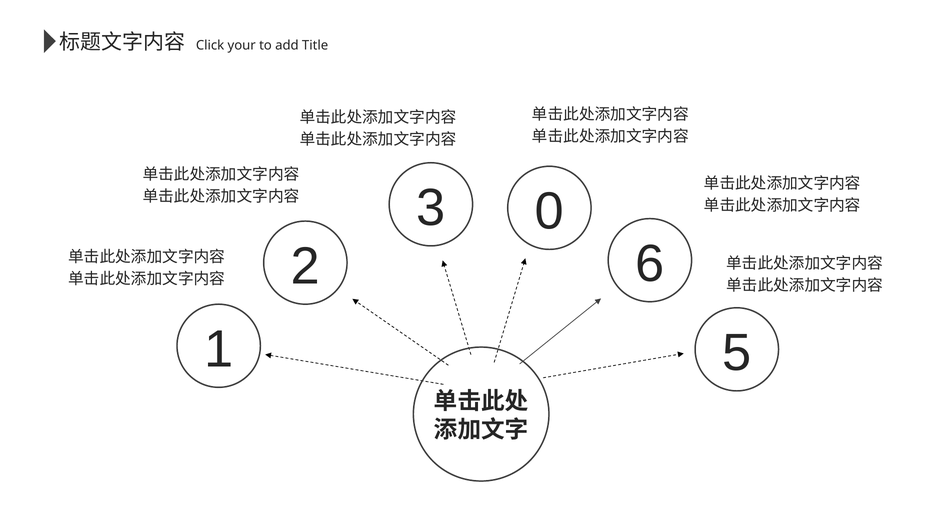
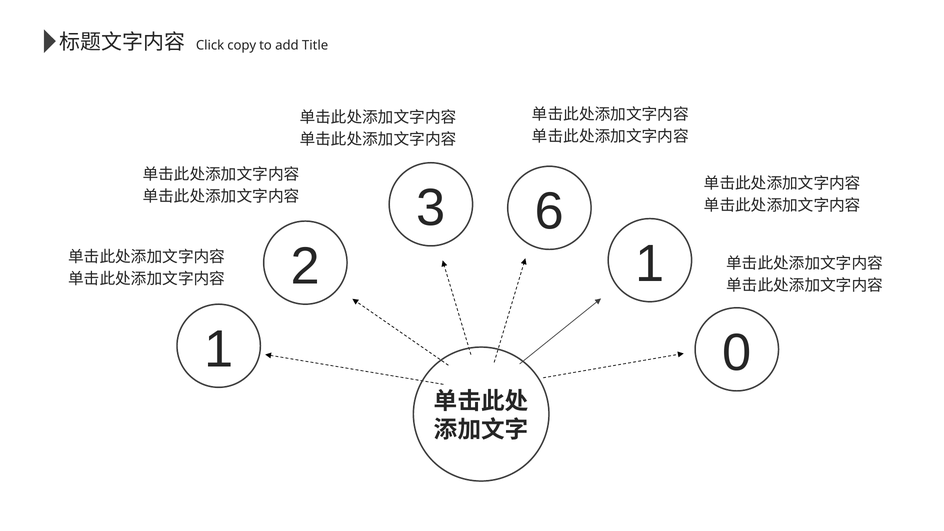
your: your -> copy
0: 0 -> 6
2 6: 6 -> 1
5: 5 -> 0
